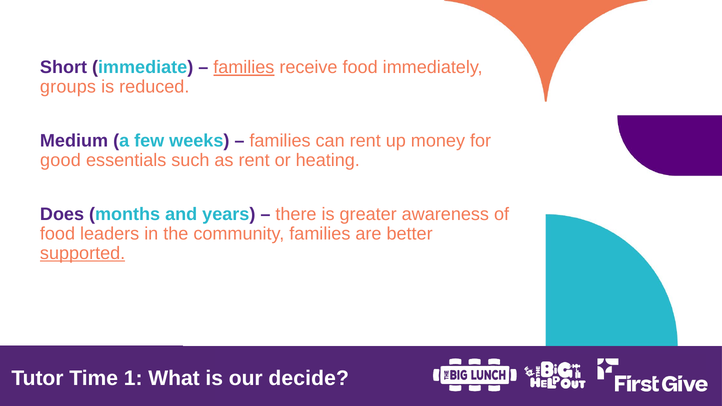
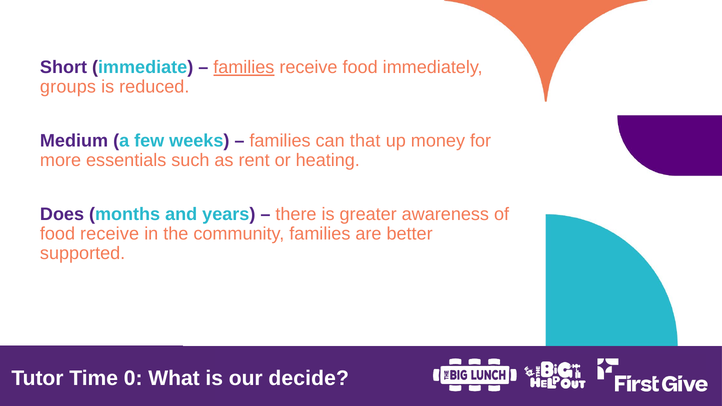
can rent: rent -> that
good: good -> more
food leaders: leaders -> receive
supported underline: present -> none
1: 1 -> 0
